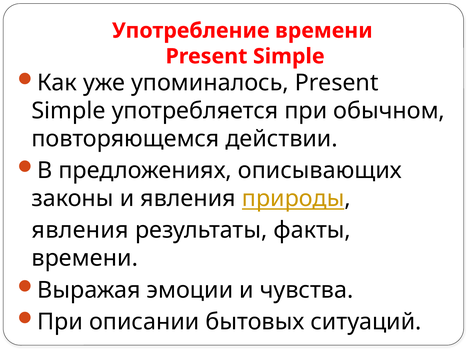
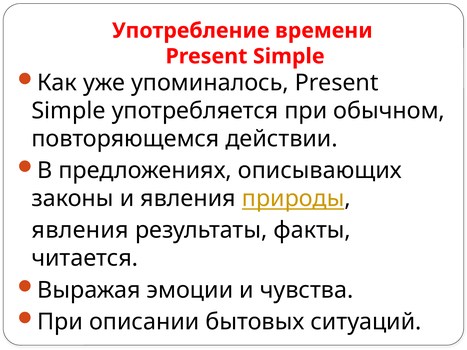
времени at (85, 258): времени -> читается
